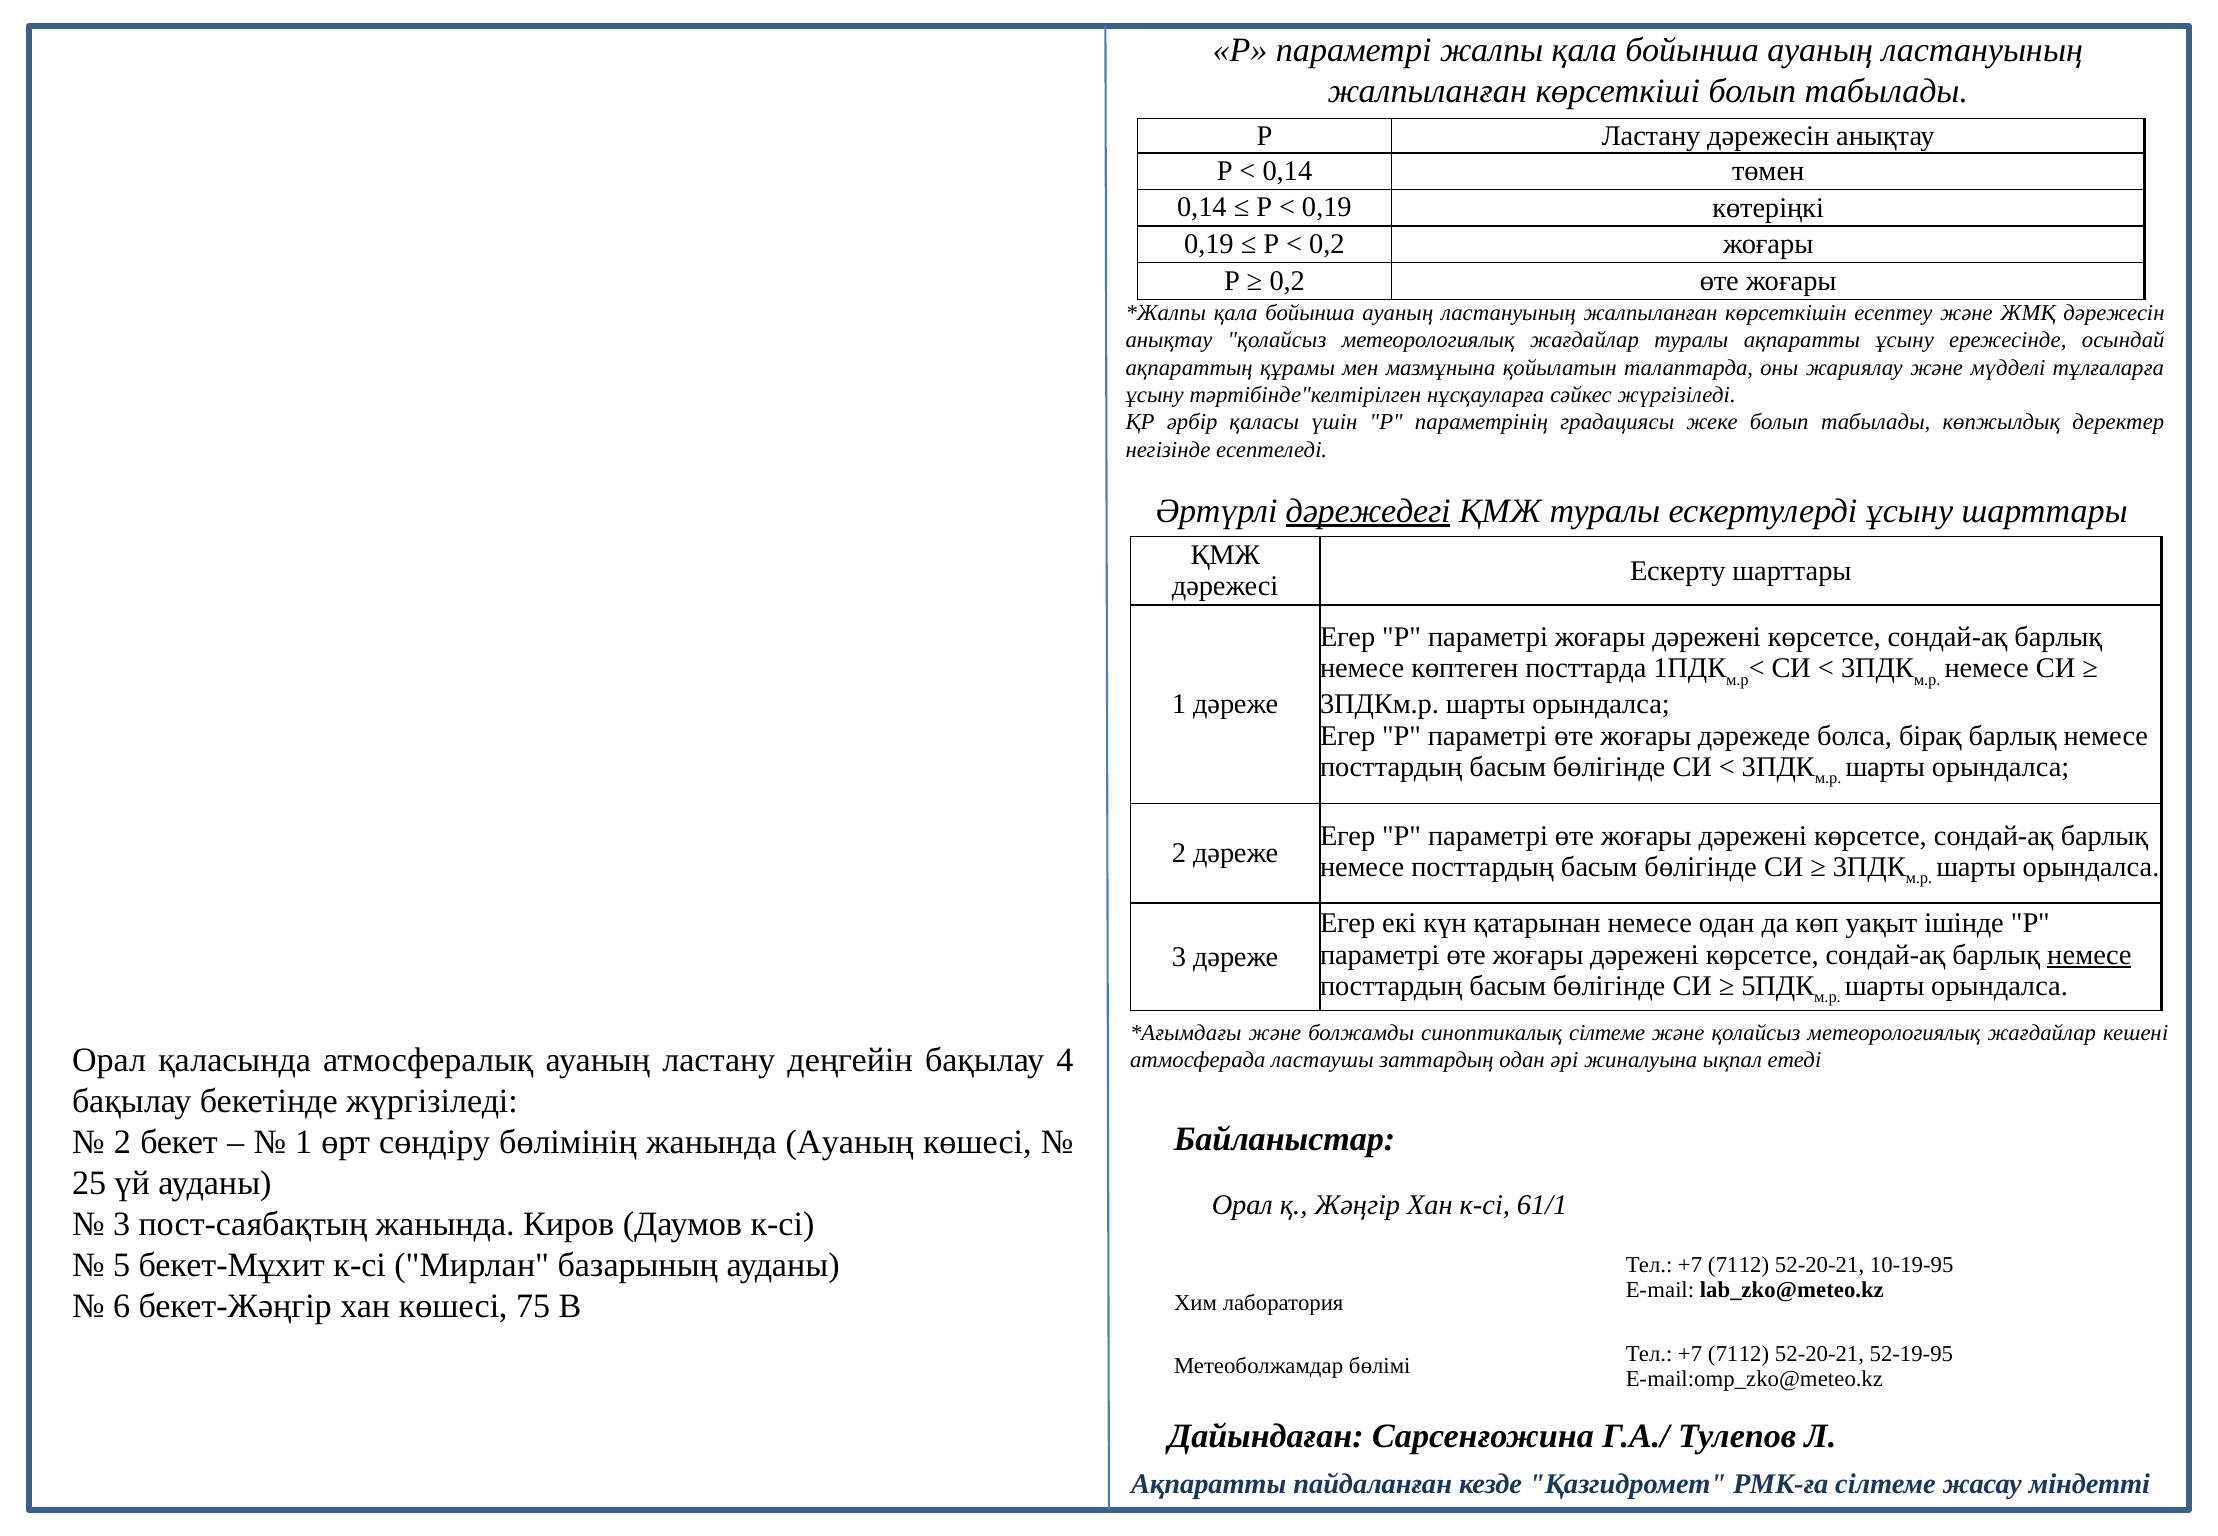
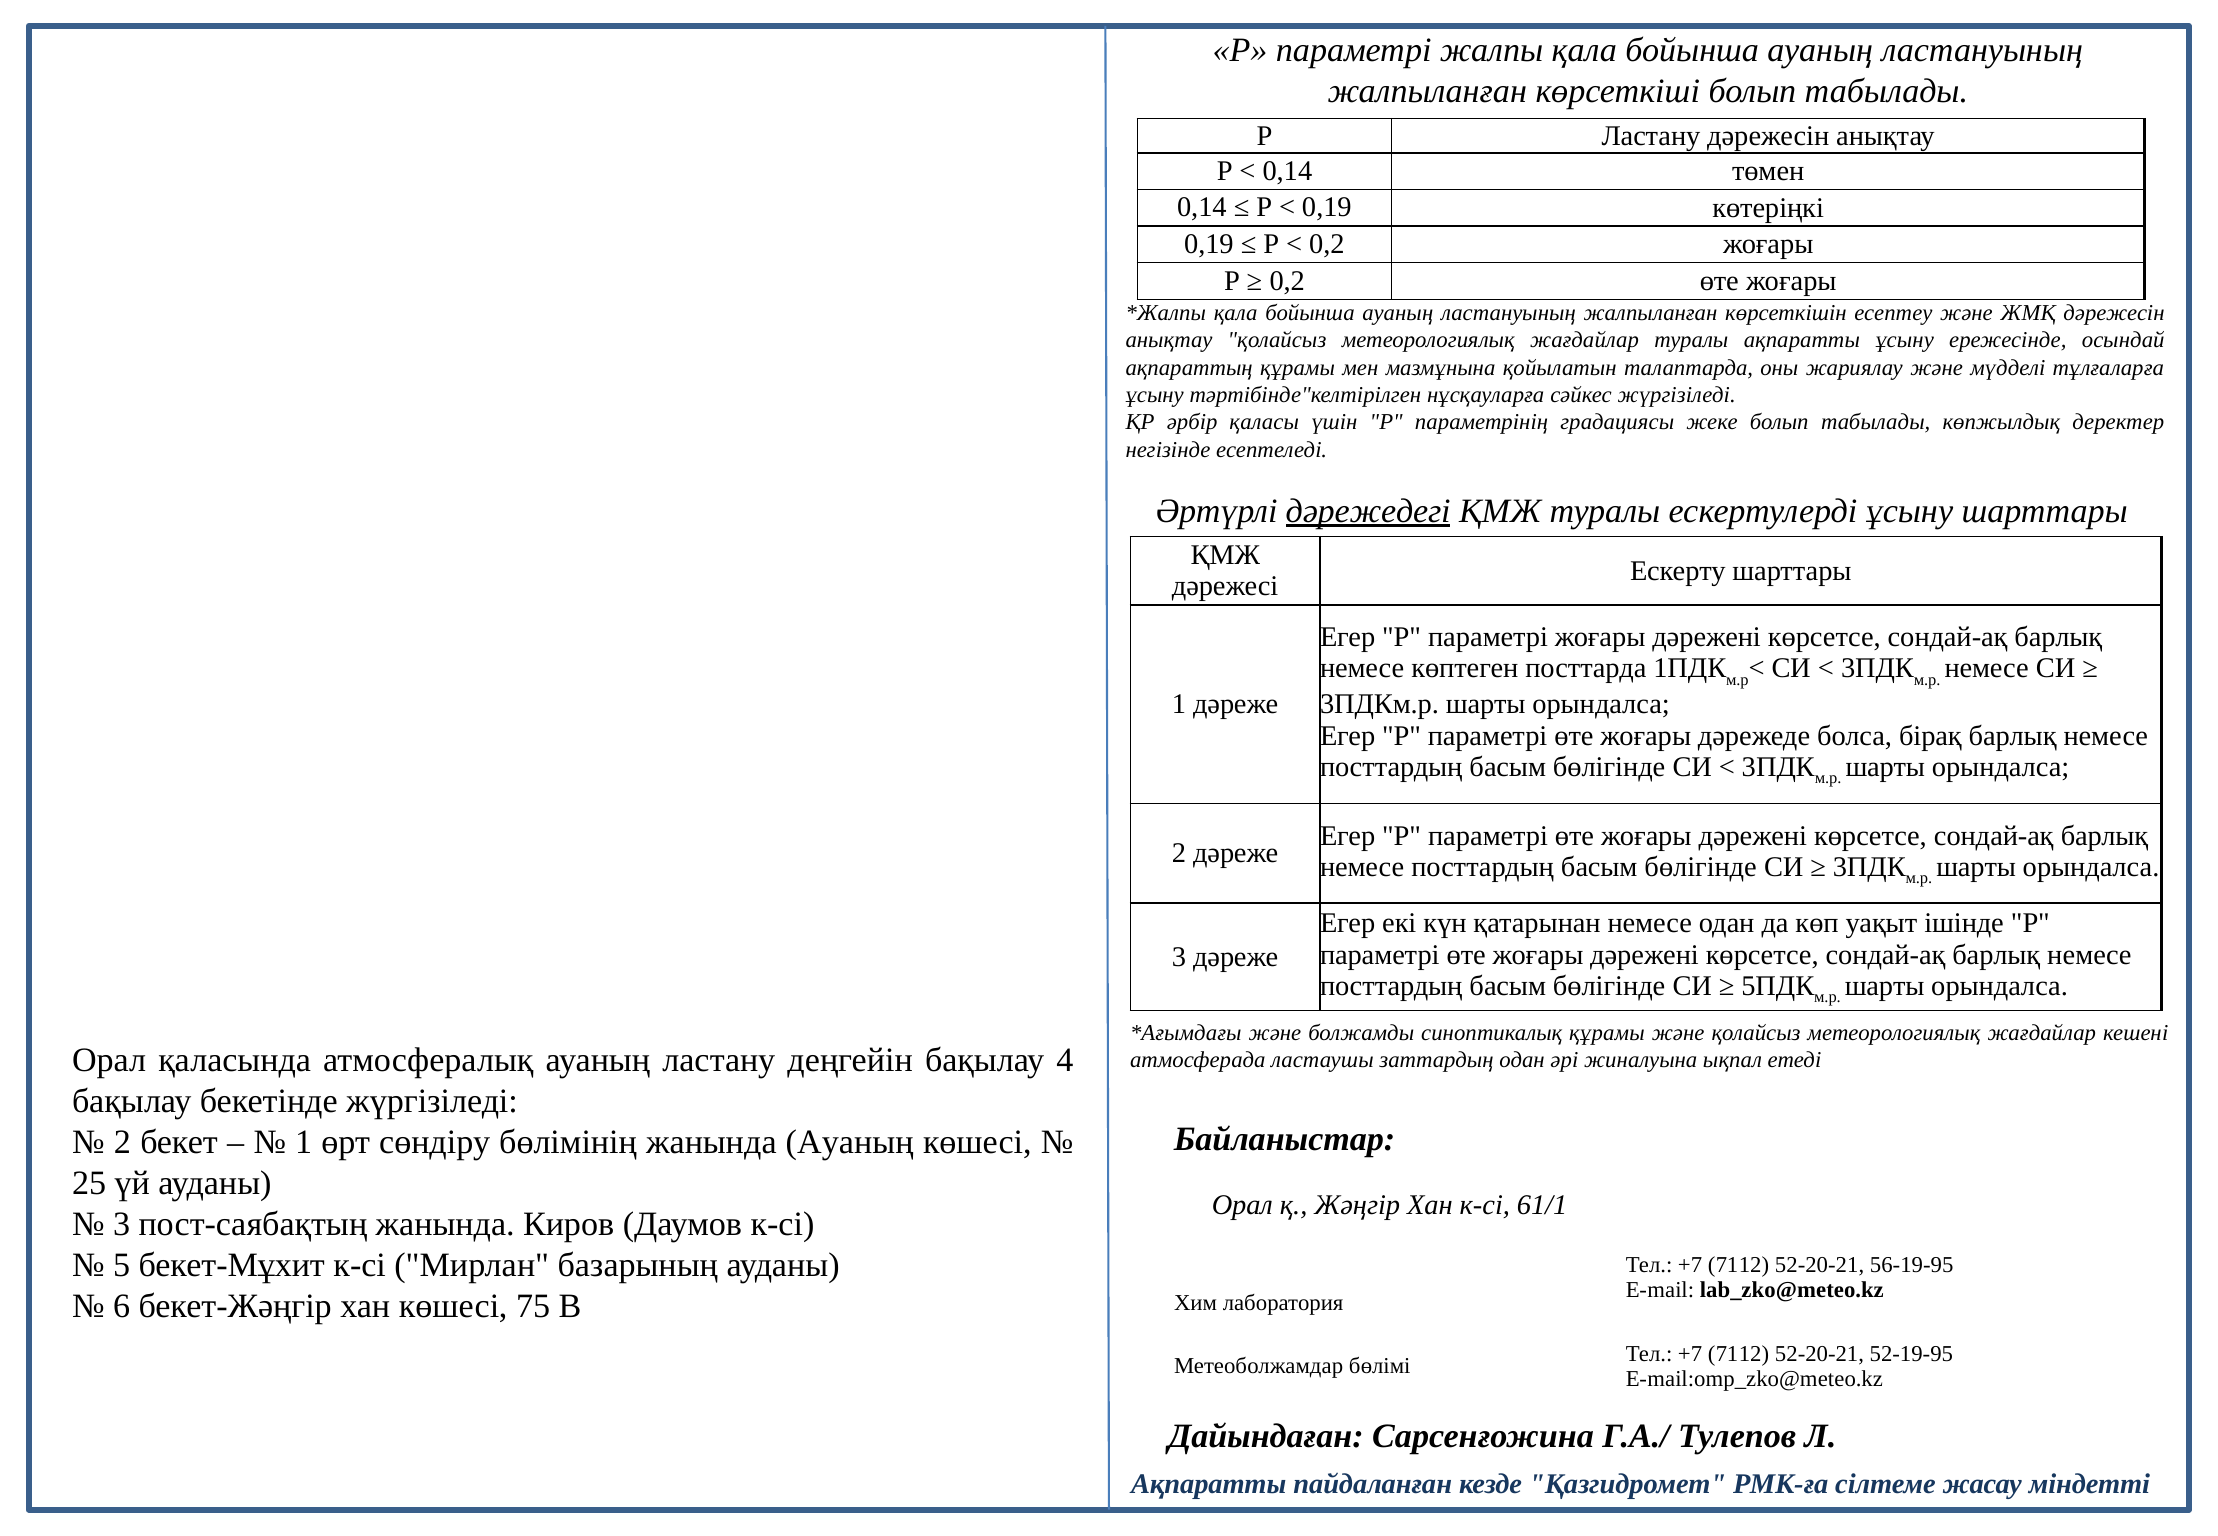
немесе at (2089, 954) underline: present -> none
синоптикалық сілтеме: сілтеме -> құрамы
10-19-95: 10-19-95 -> 56-19-95
